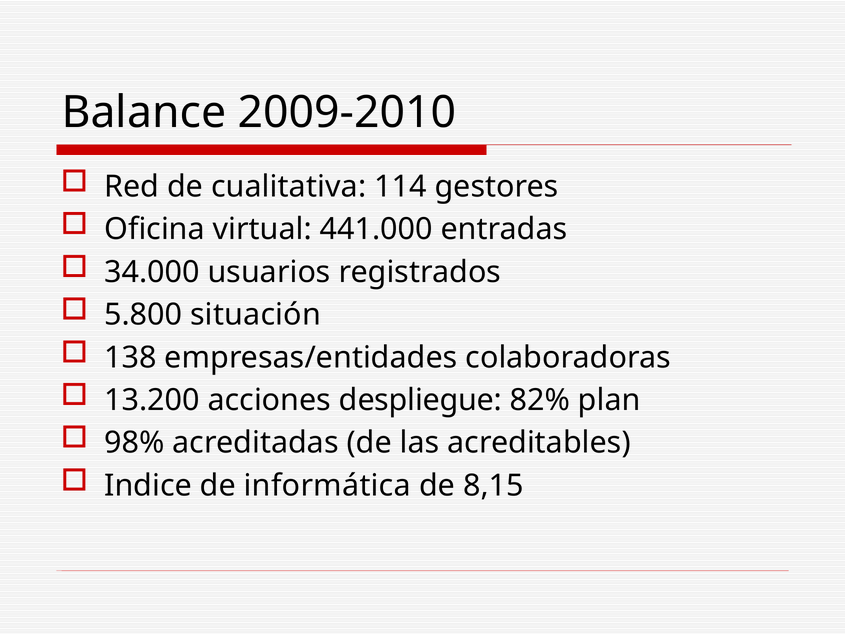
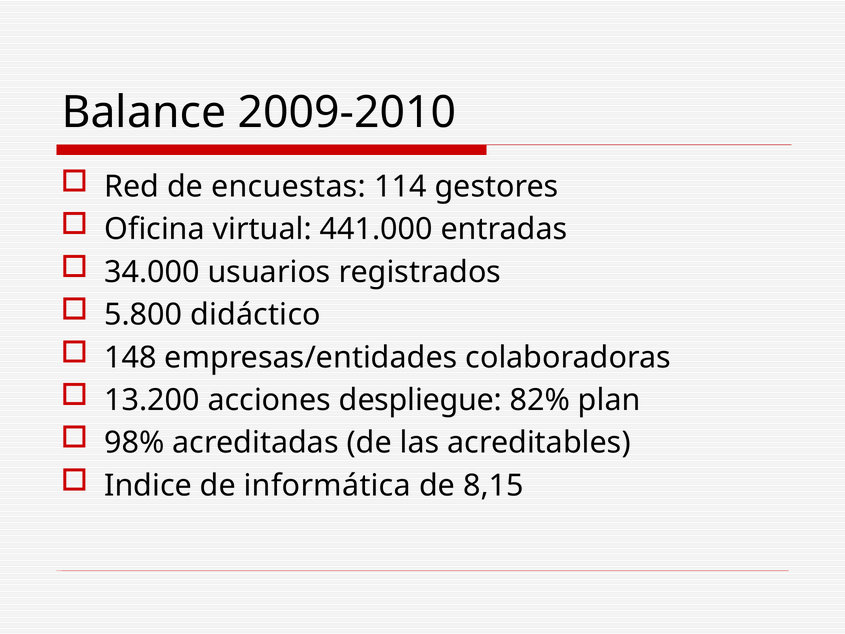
cualitativa: cualitativa -> encuestas
situación: situación -> didáctico
138: 138 -> 148
